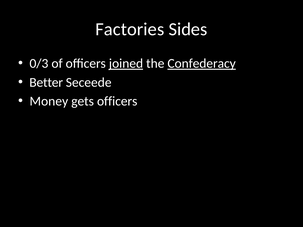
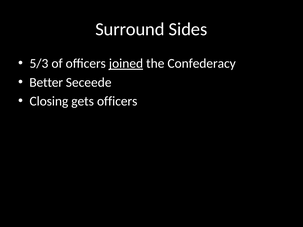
Factories: Factories -> Surround
0/3: 0/3 -> 5/3
Confederacy underline: present -> none
Money: Money -> Closing
